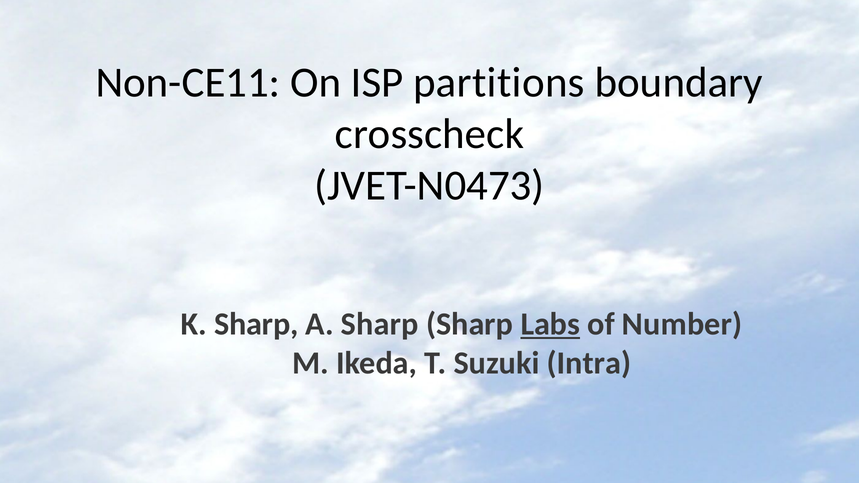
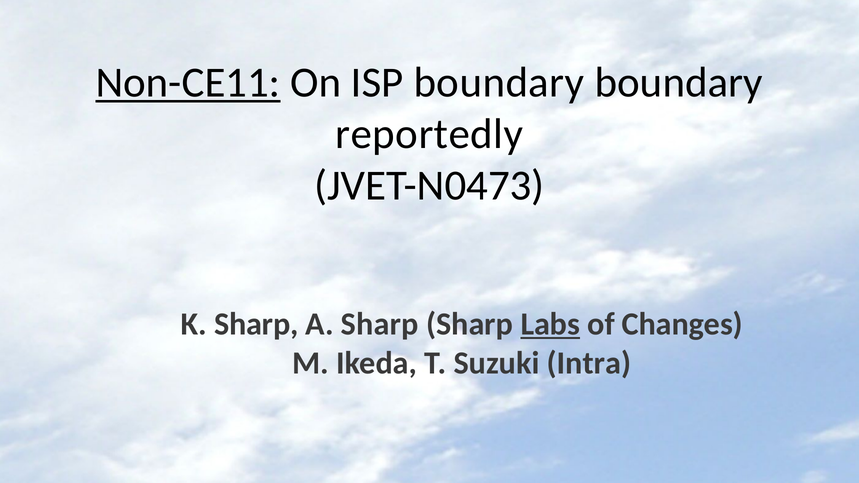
Non-CE11 at (188, 83) underline: none -> present
ISP partitions: partitions -> boundary
crosscheck: crosscheck -> reportedly
Number: Number -> Changes
